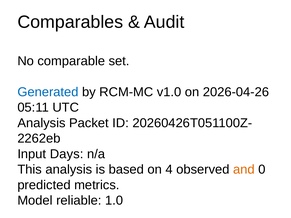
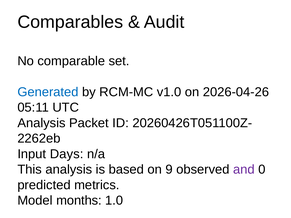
4: 4 -> 9
and colour: orange -> purple
reliable: reliable -> months
